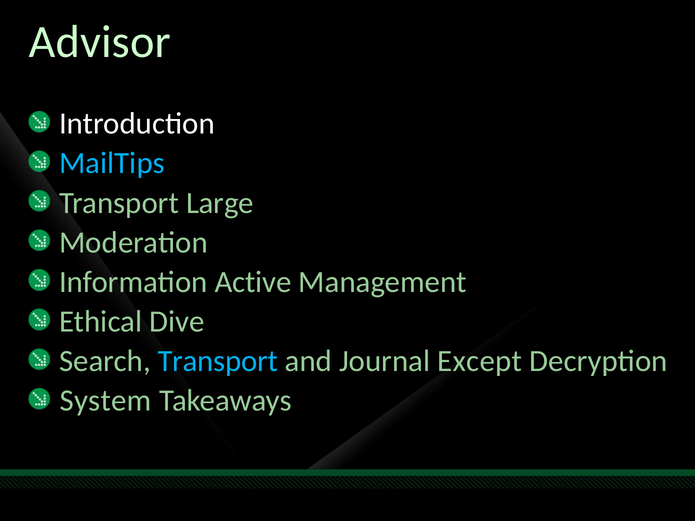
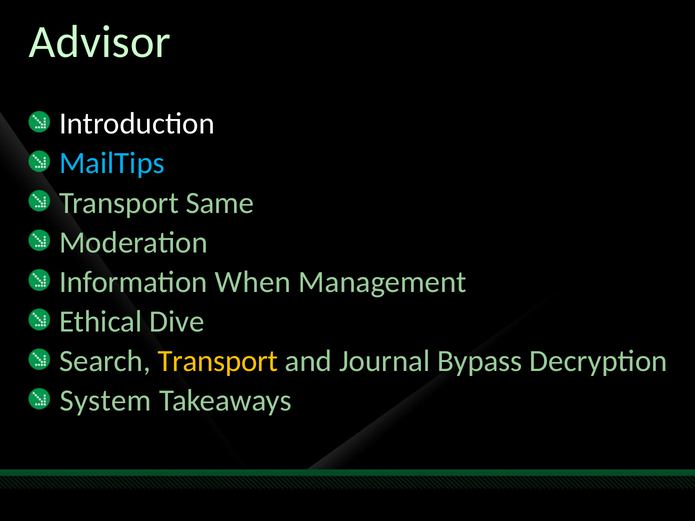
Large: Large -> Same
Active: Active -> When
Transport at (218, 361) colour: light blue -> yellow
Except: Except -> Bypass
